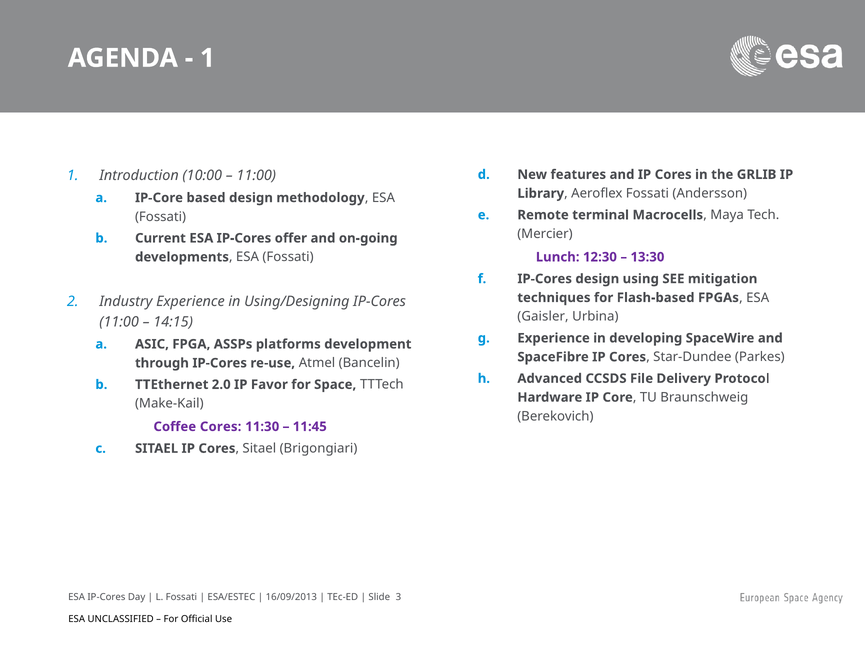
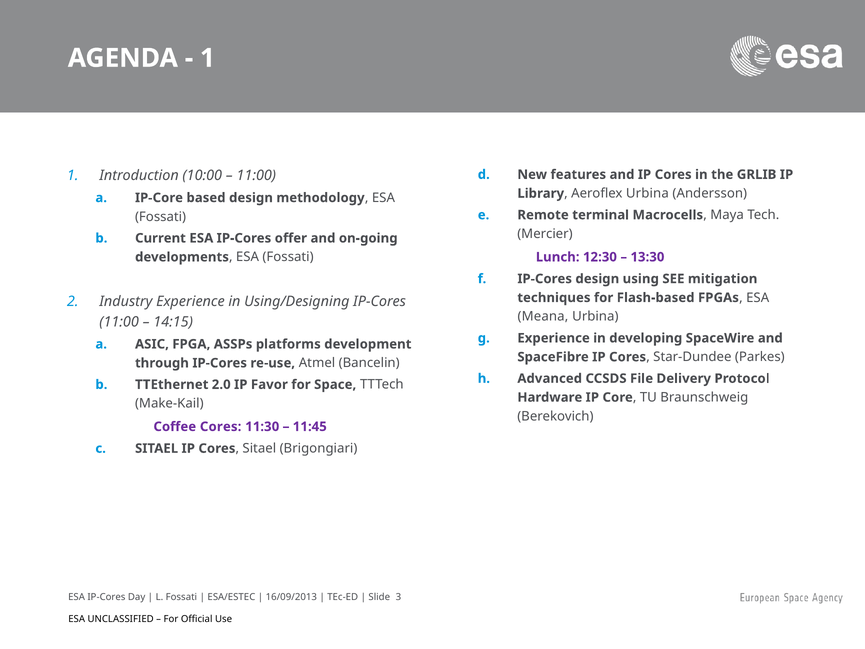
Aeroflex Fossati: Fossati -> Urbina
Gaisler: Gaisler -> Meana
